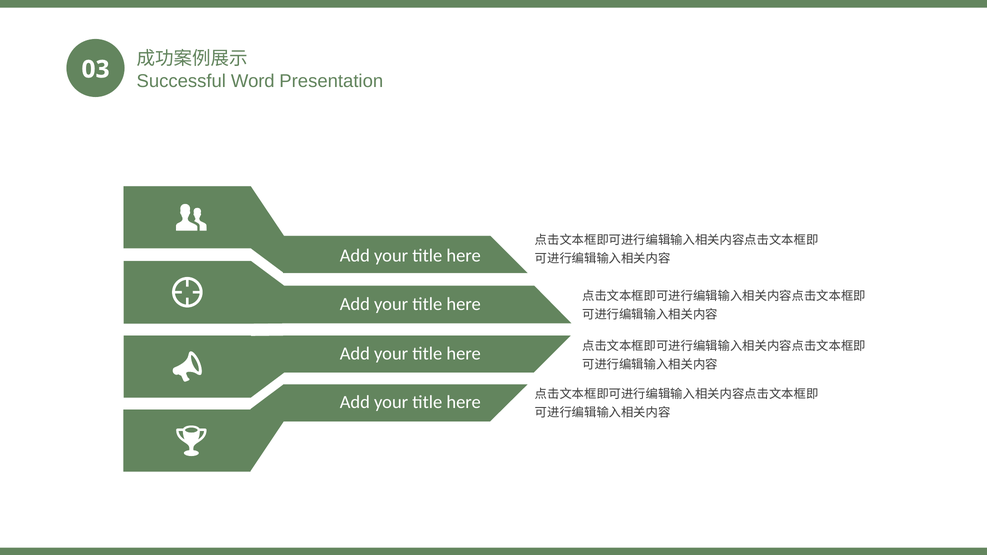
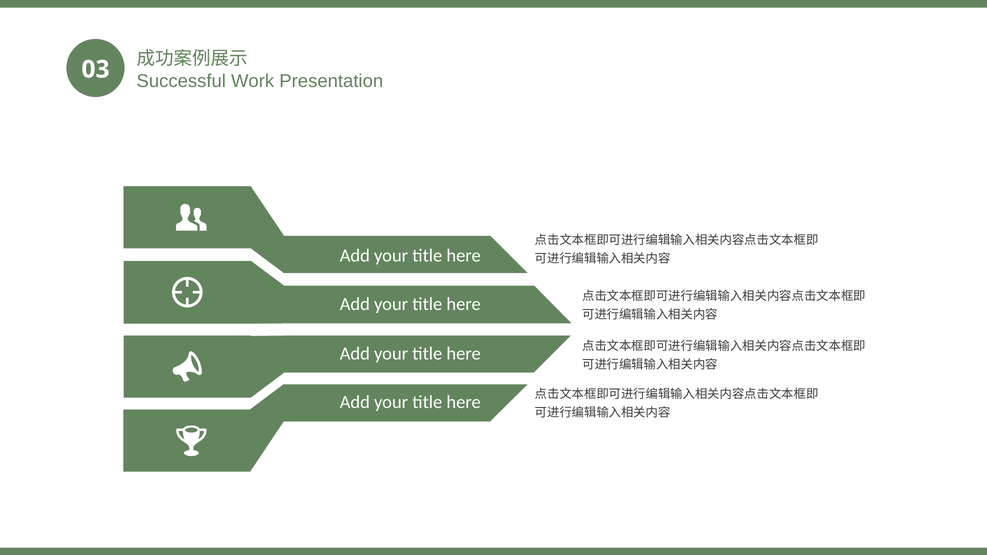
Word: Word -> Work
